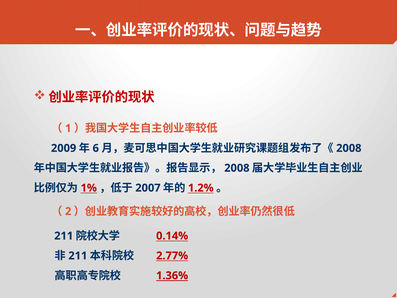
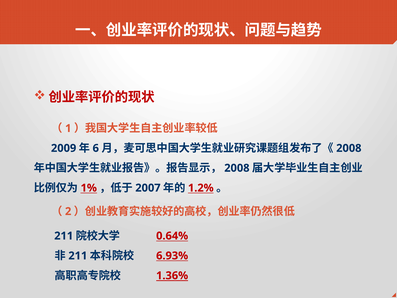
0.14%: 0.14% -> 0.64%
2.77%: 2.77% -> 6.93%
